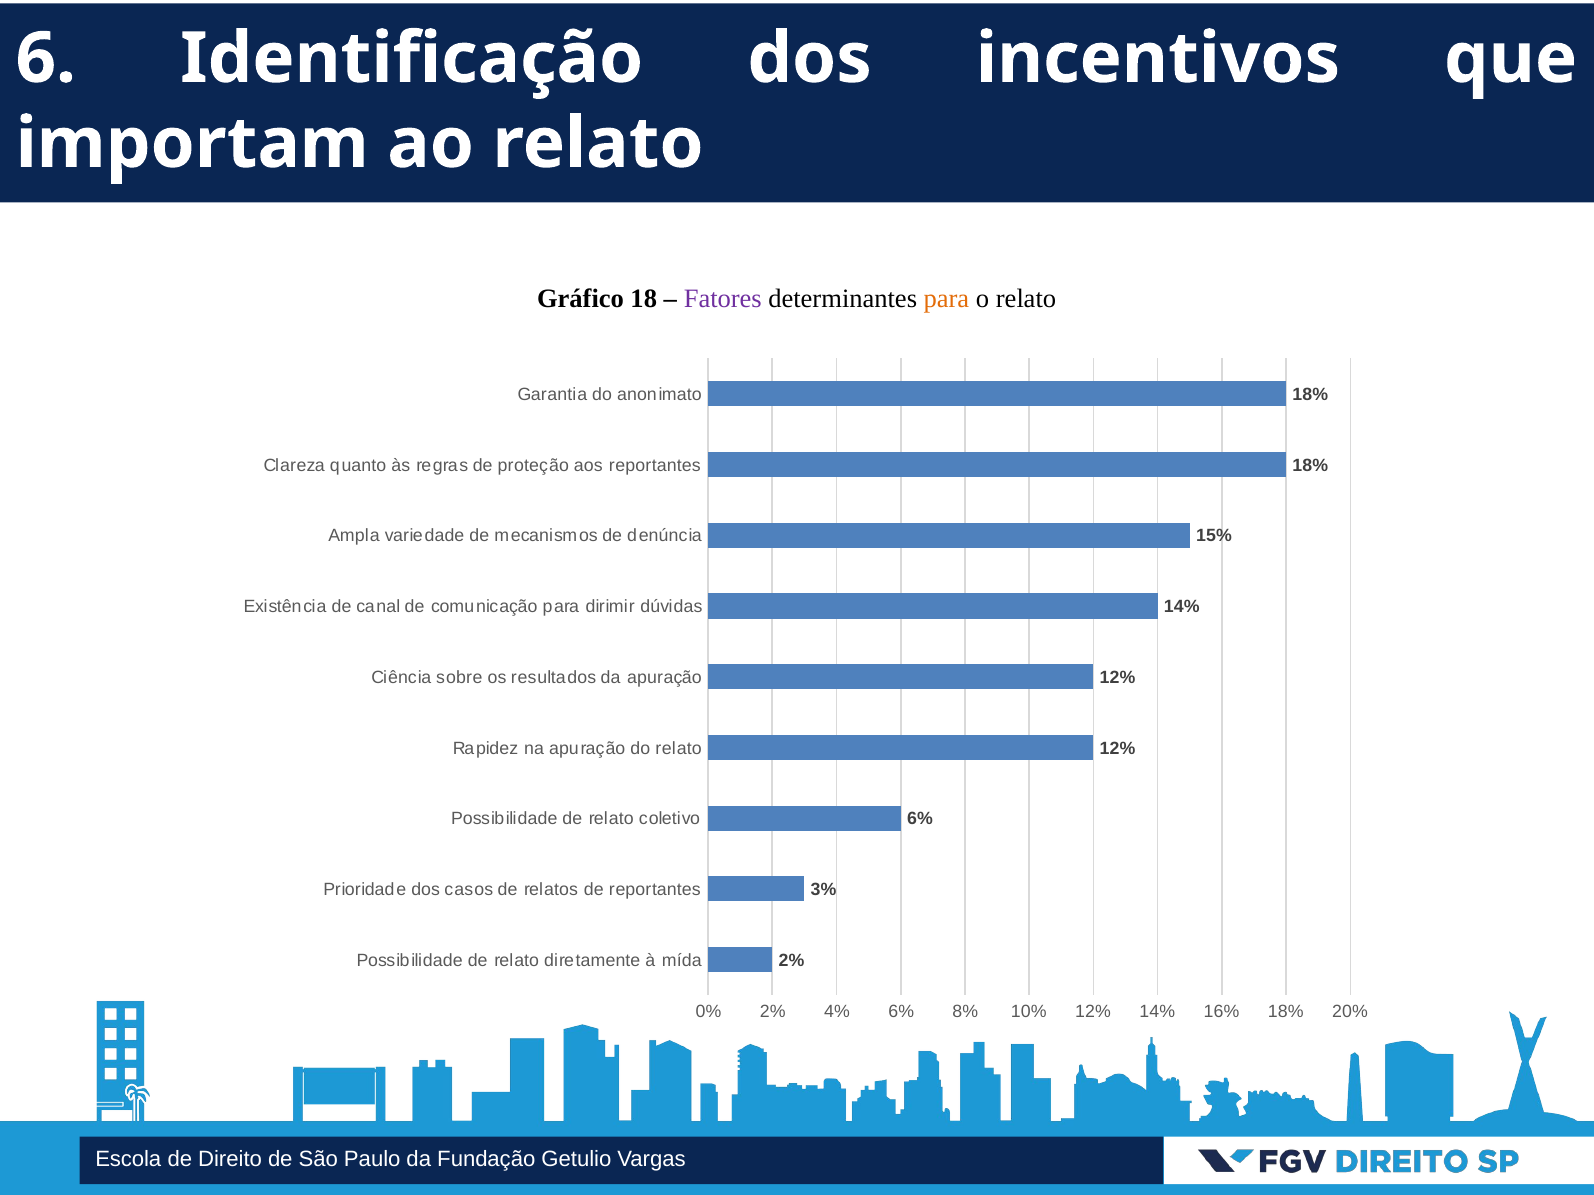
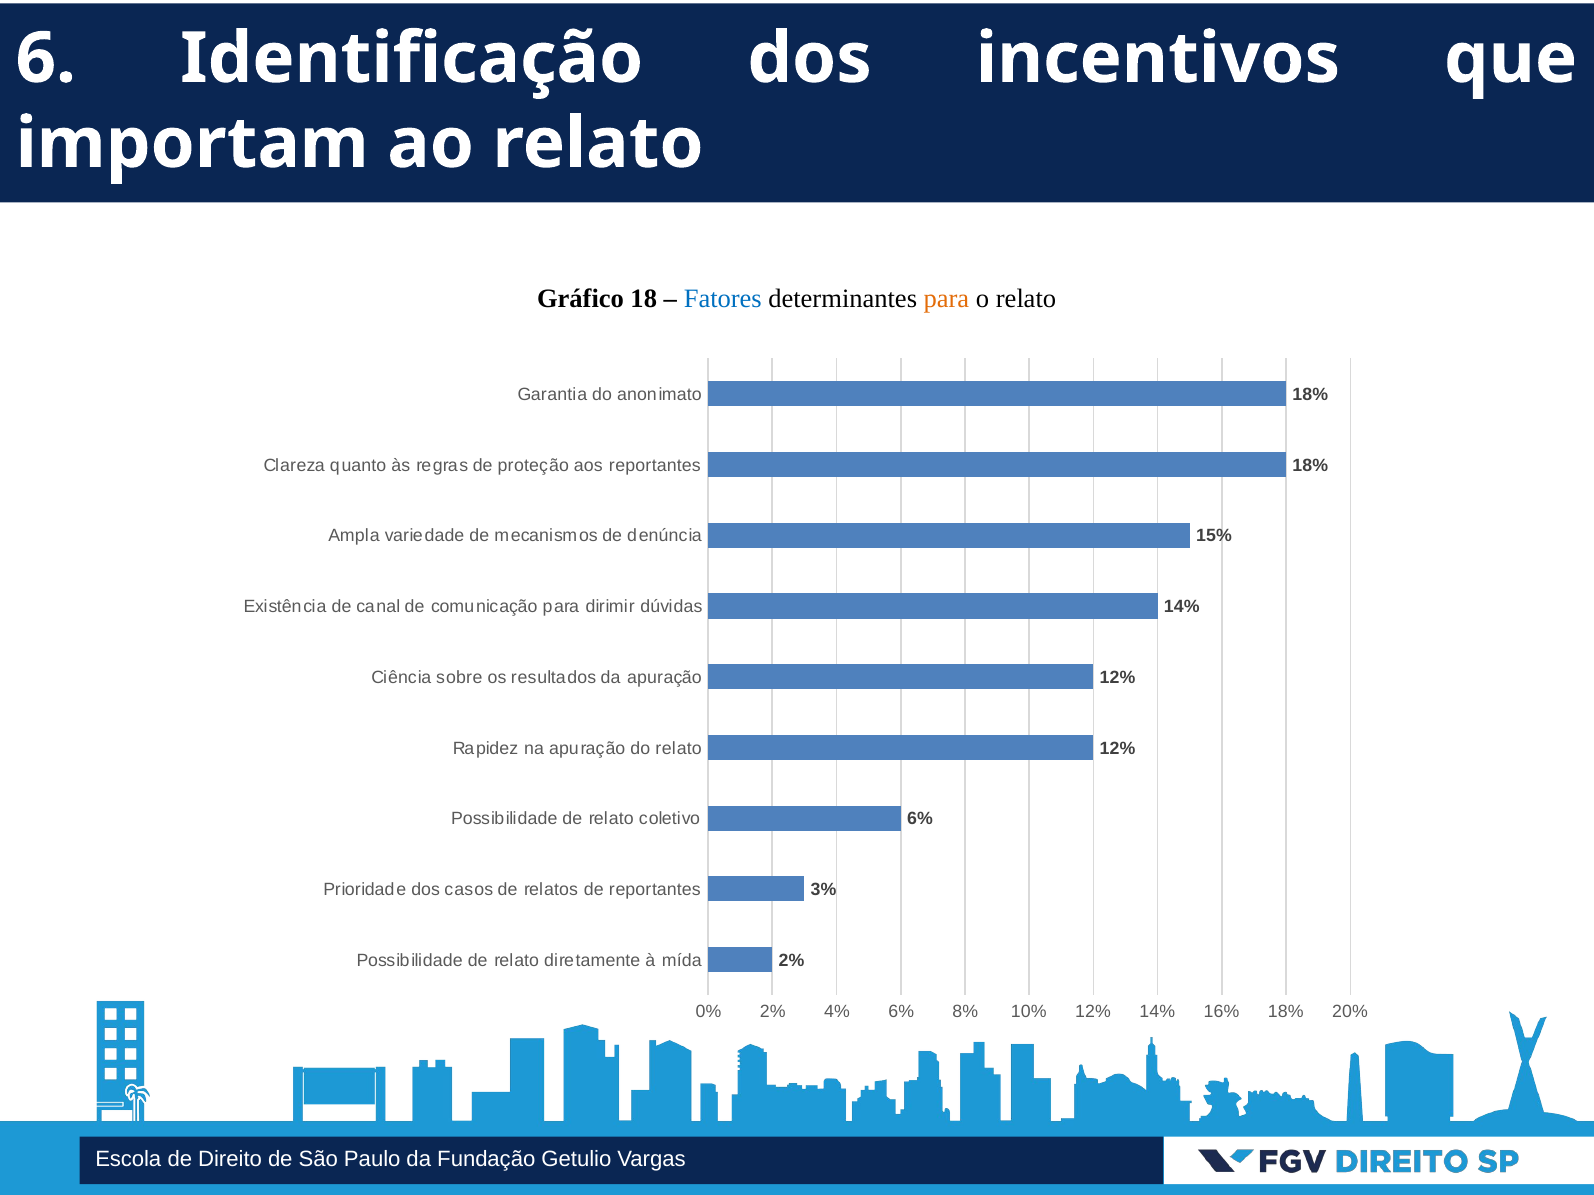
Fatores colour: purple -> blue
